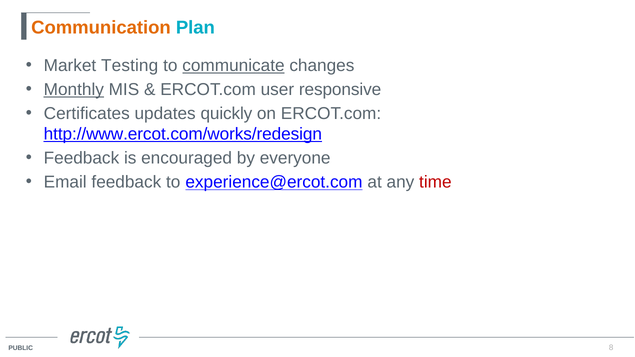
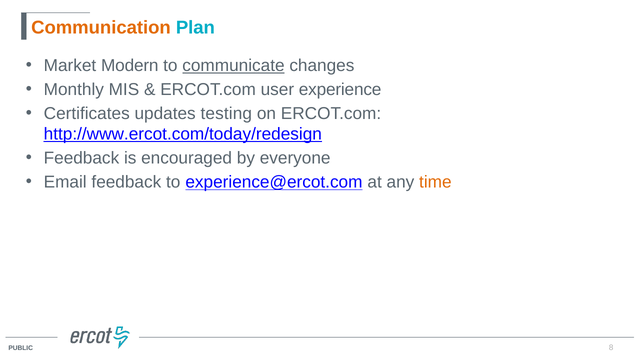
Testing: Testing -> Modern
Monthly underline: present -> none
responsive: responsive -> experience
quickly: quickly -> testing
http://www.ercot.com/works/redesign: http://www.ercot.com/works/redesign -> http://www.ercot.com/today/redesign
time colour: red -> orange
